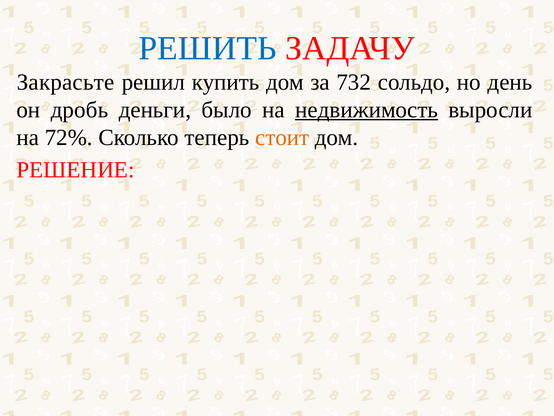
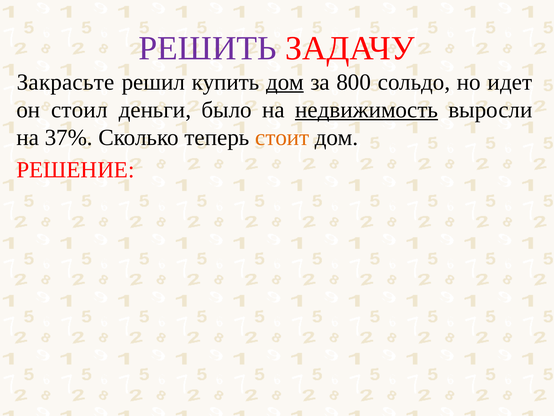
РЕШИТЬ colour: blue -> purple
дом at (285, 82) underline: none -> present
732: 732 -> 800
день: день -> идет
дробь: дробь -> стоил
72%: 72% -> 37%
